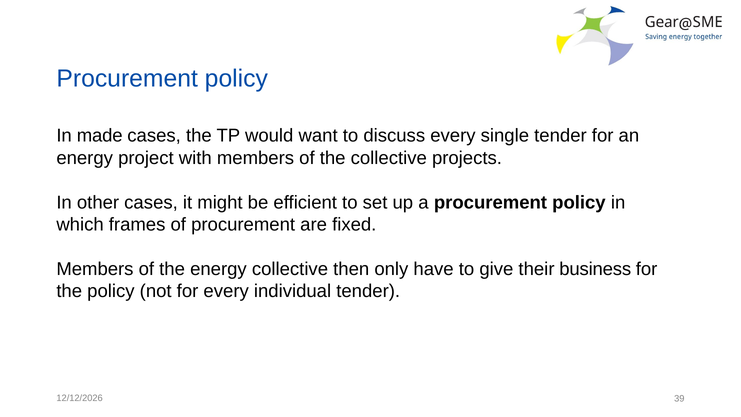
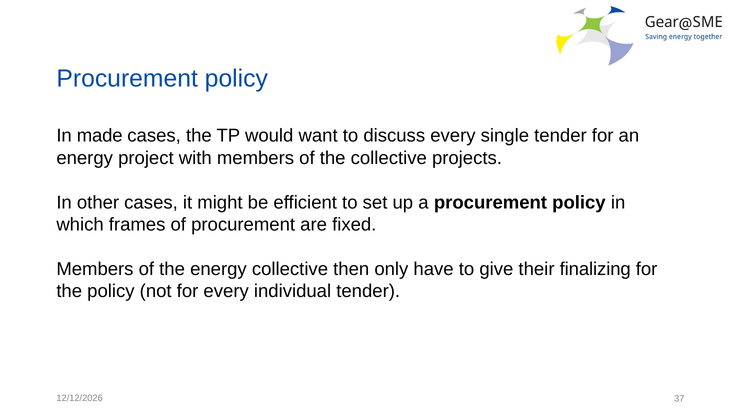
business: business -> finalizing
39: 39 -> 37
